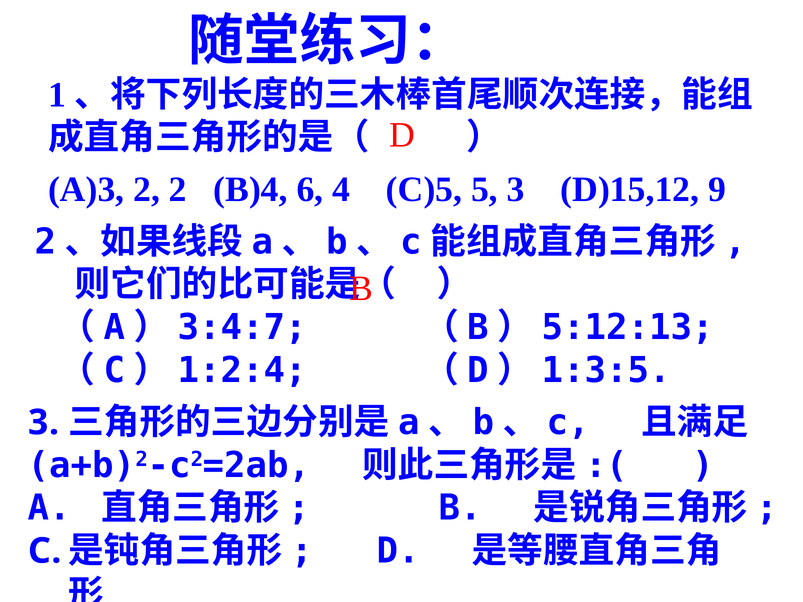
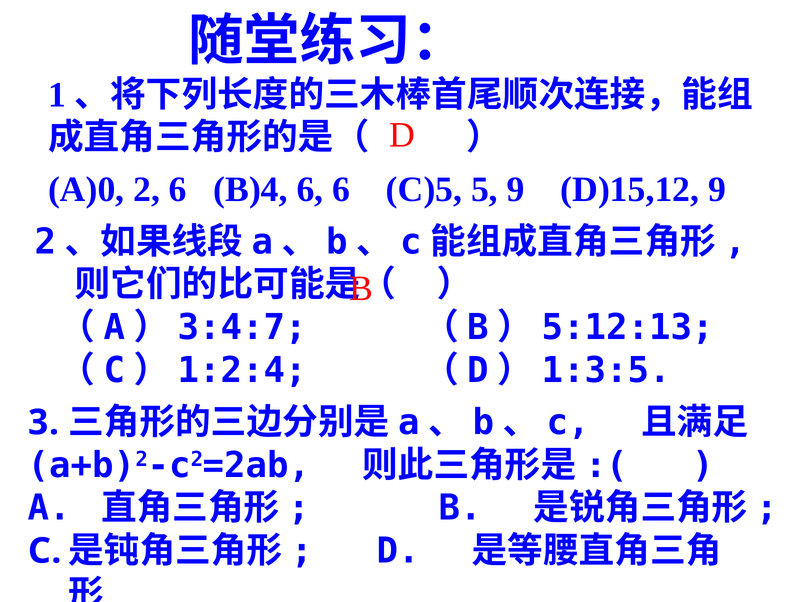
A)3: A)3 -> A)0
2 2: 2 -> 6
6 4: 4 -> 6
5 3: 3 -> 9
